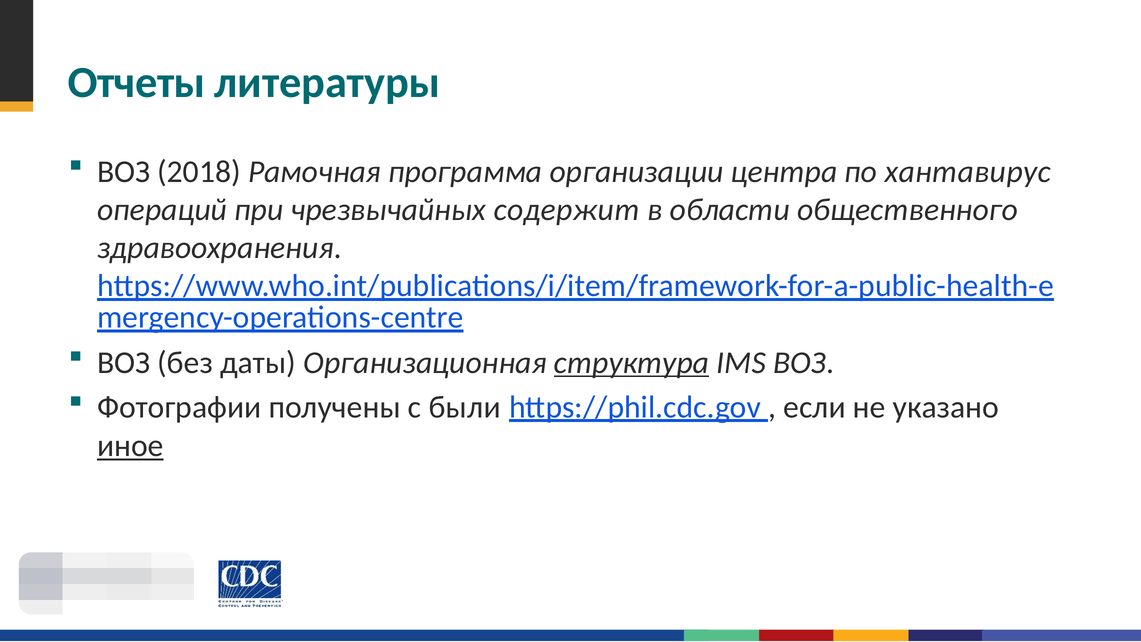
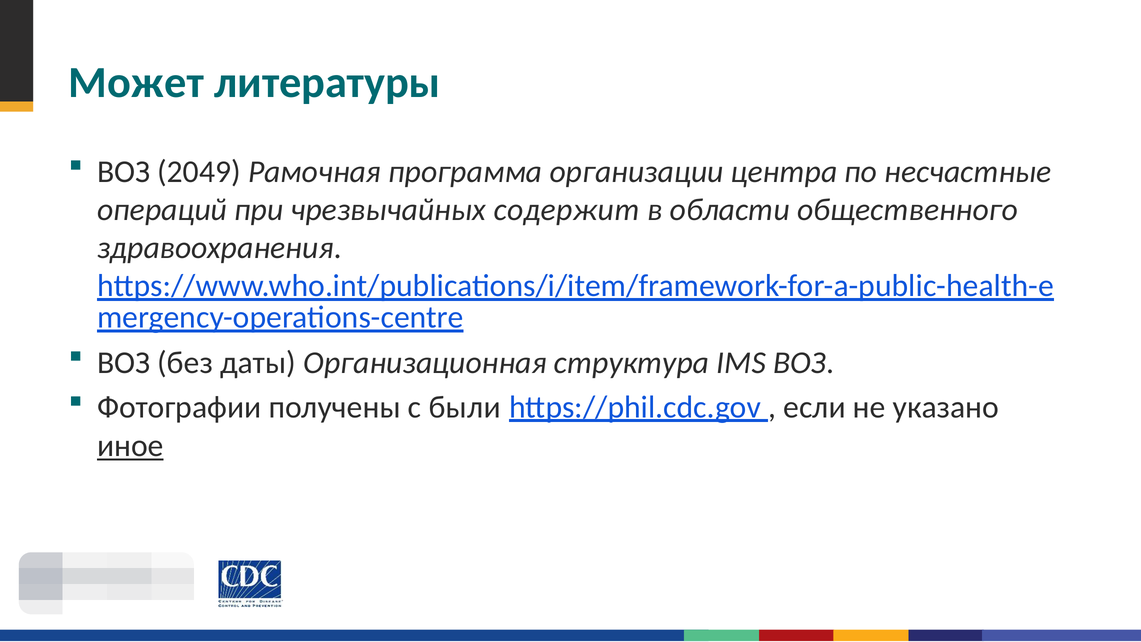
Отчеты: Отчеты -> Может
2018: 2018 -> 2049
хантавирус: хантавирус -> несчастные
структура underline: present -> none
